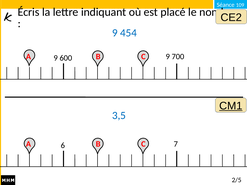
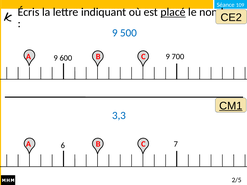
placé underline: none -> present
454: 454 -> 500
3,5: 3,5 -> 3,3
